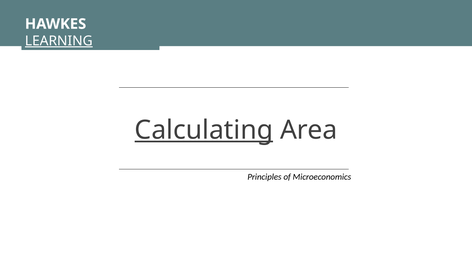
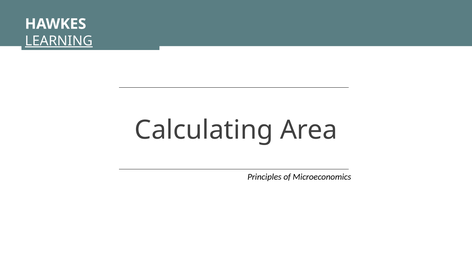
Calculating underline: present -> none
